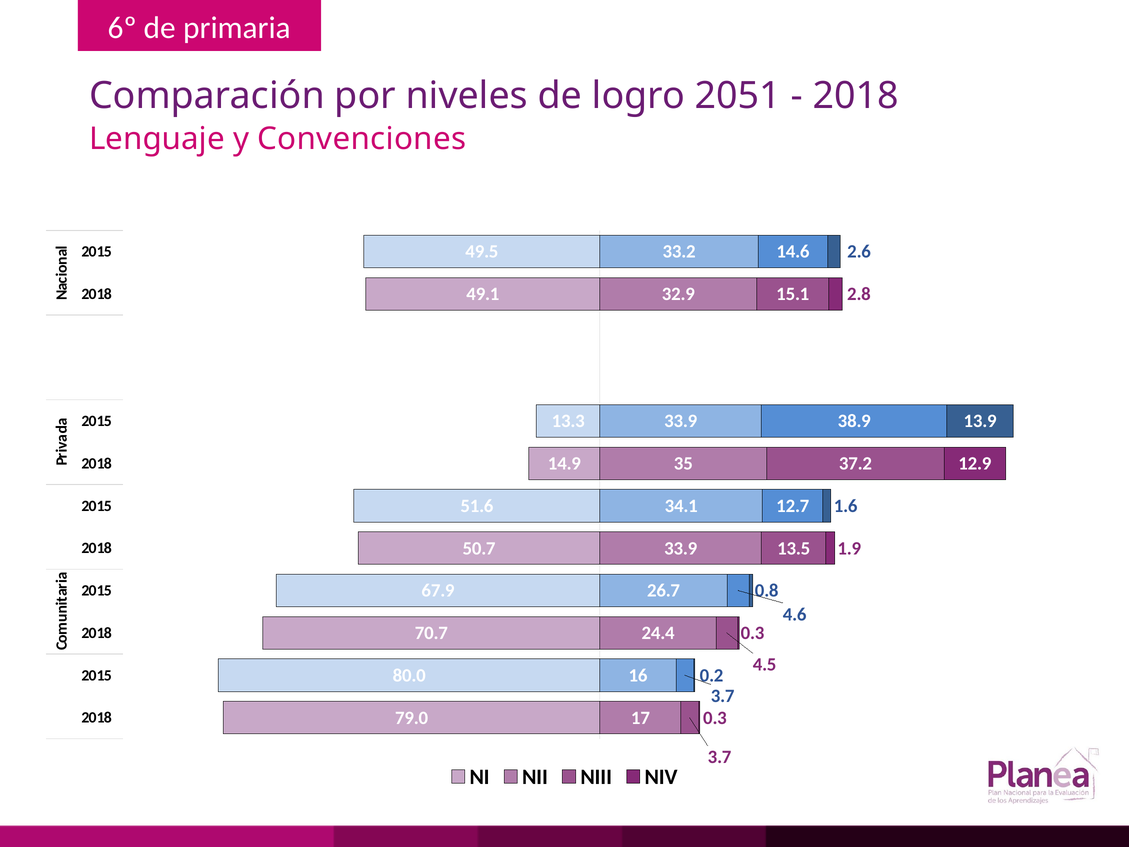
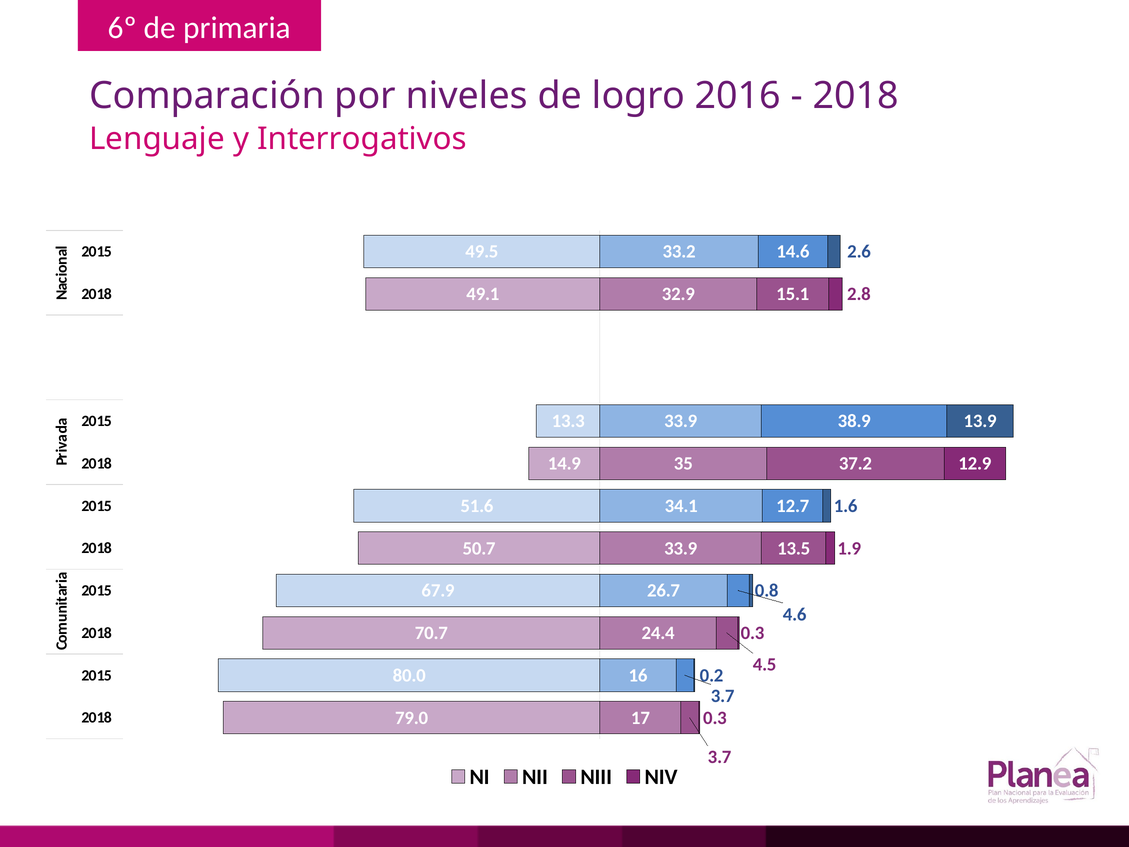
2051: 2051 -> 2016
Convenciones: Convenciones -> Interrogativos
